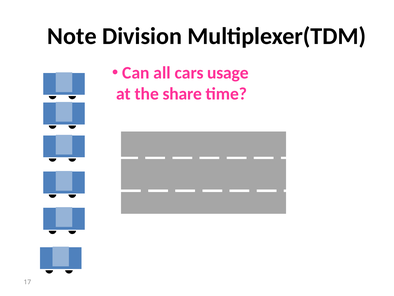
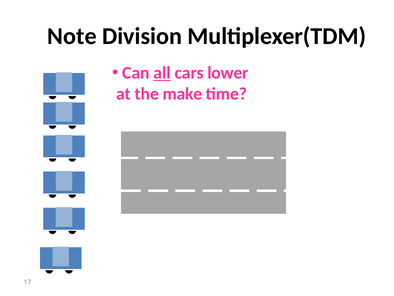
all underline: none -> present
usage: usage -> lower
share: share -> make
